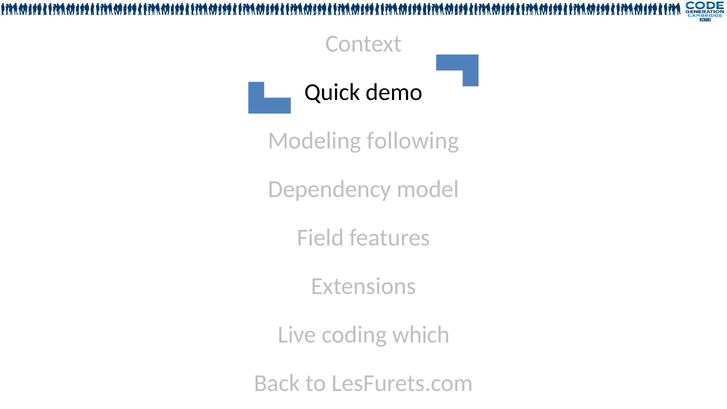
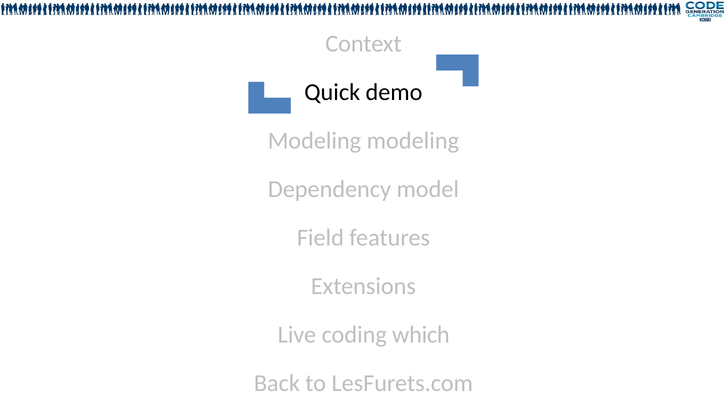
Modeling following: following -> modeling
